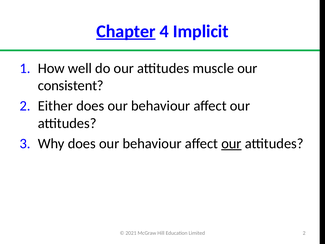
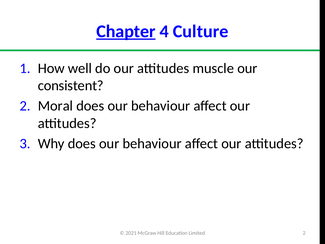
Implicit: Implicit -> Culture
Either: Either -> Moral
our at (231, 143) underline: present -> none
